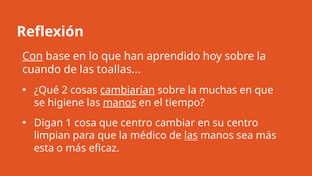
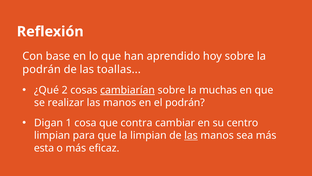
Con underline: present -> none
cuando at (42, 69): cuando -> podrán
higiene: higiene -> realizar
manos at (120, 102) underline: present -> none
el tiempo: tiempo -> podrán
que centro: centro -> contra
la médico: médico -> limpian
